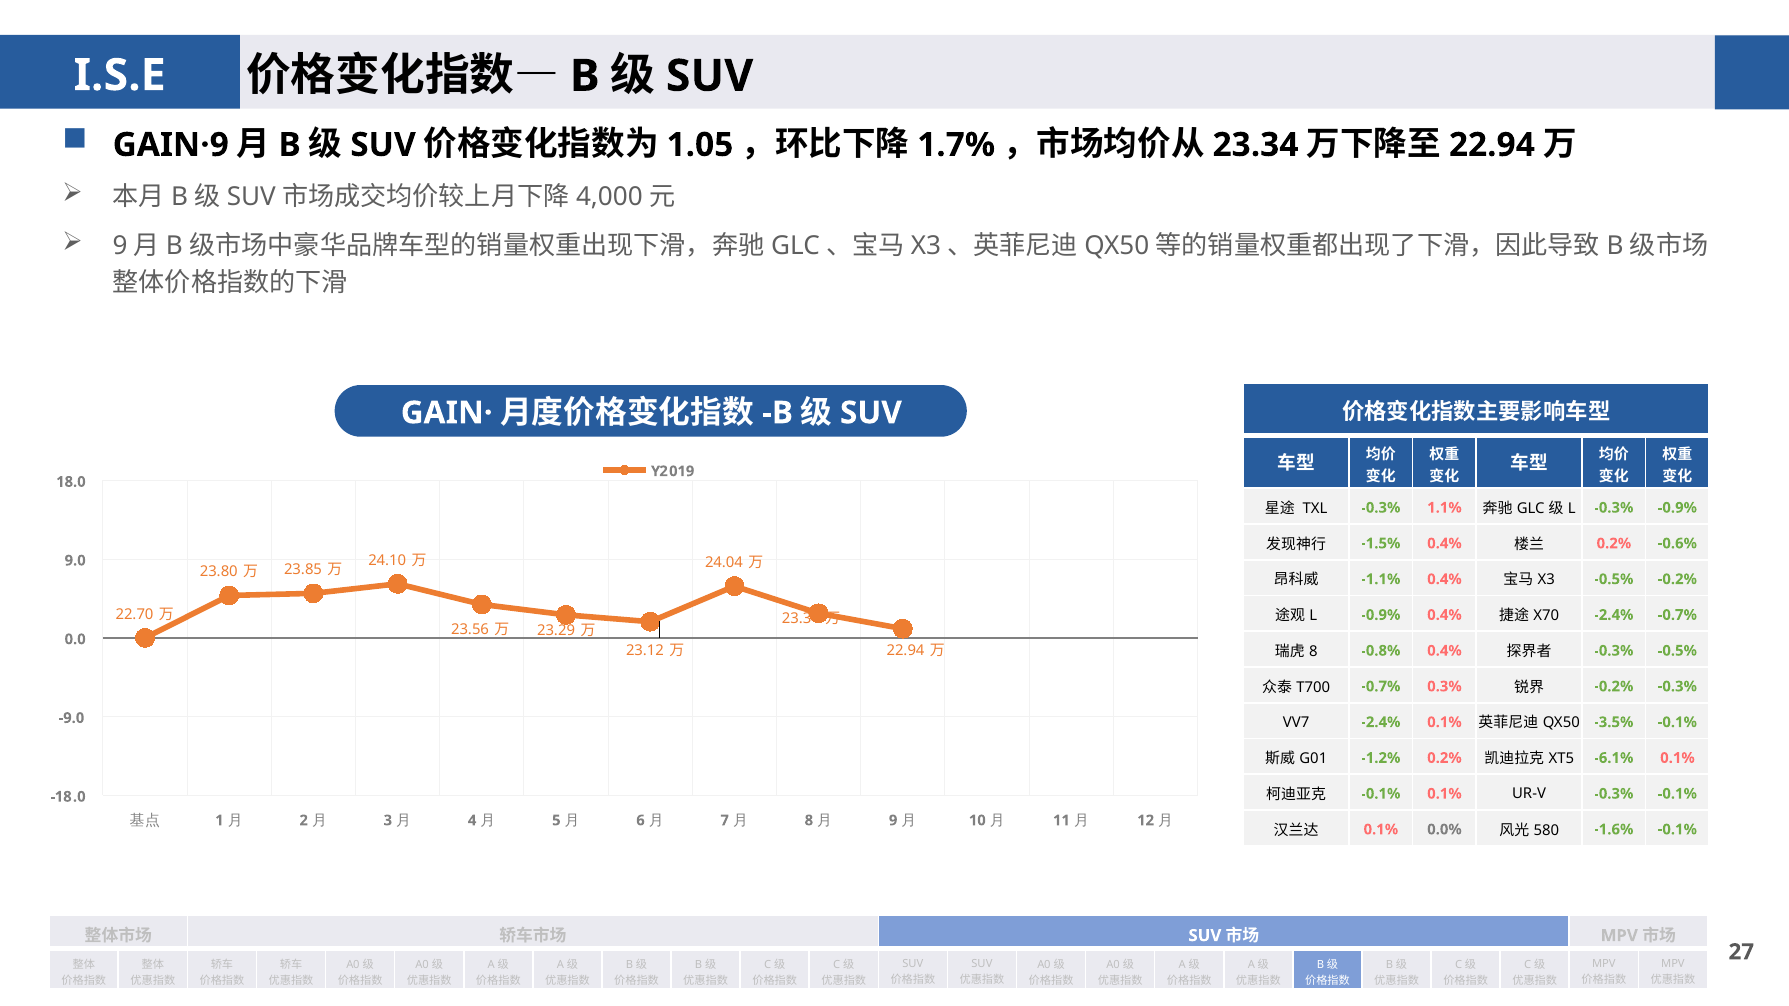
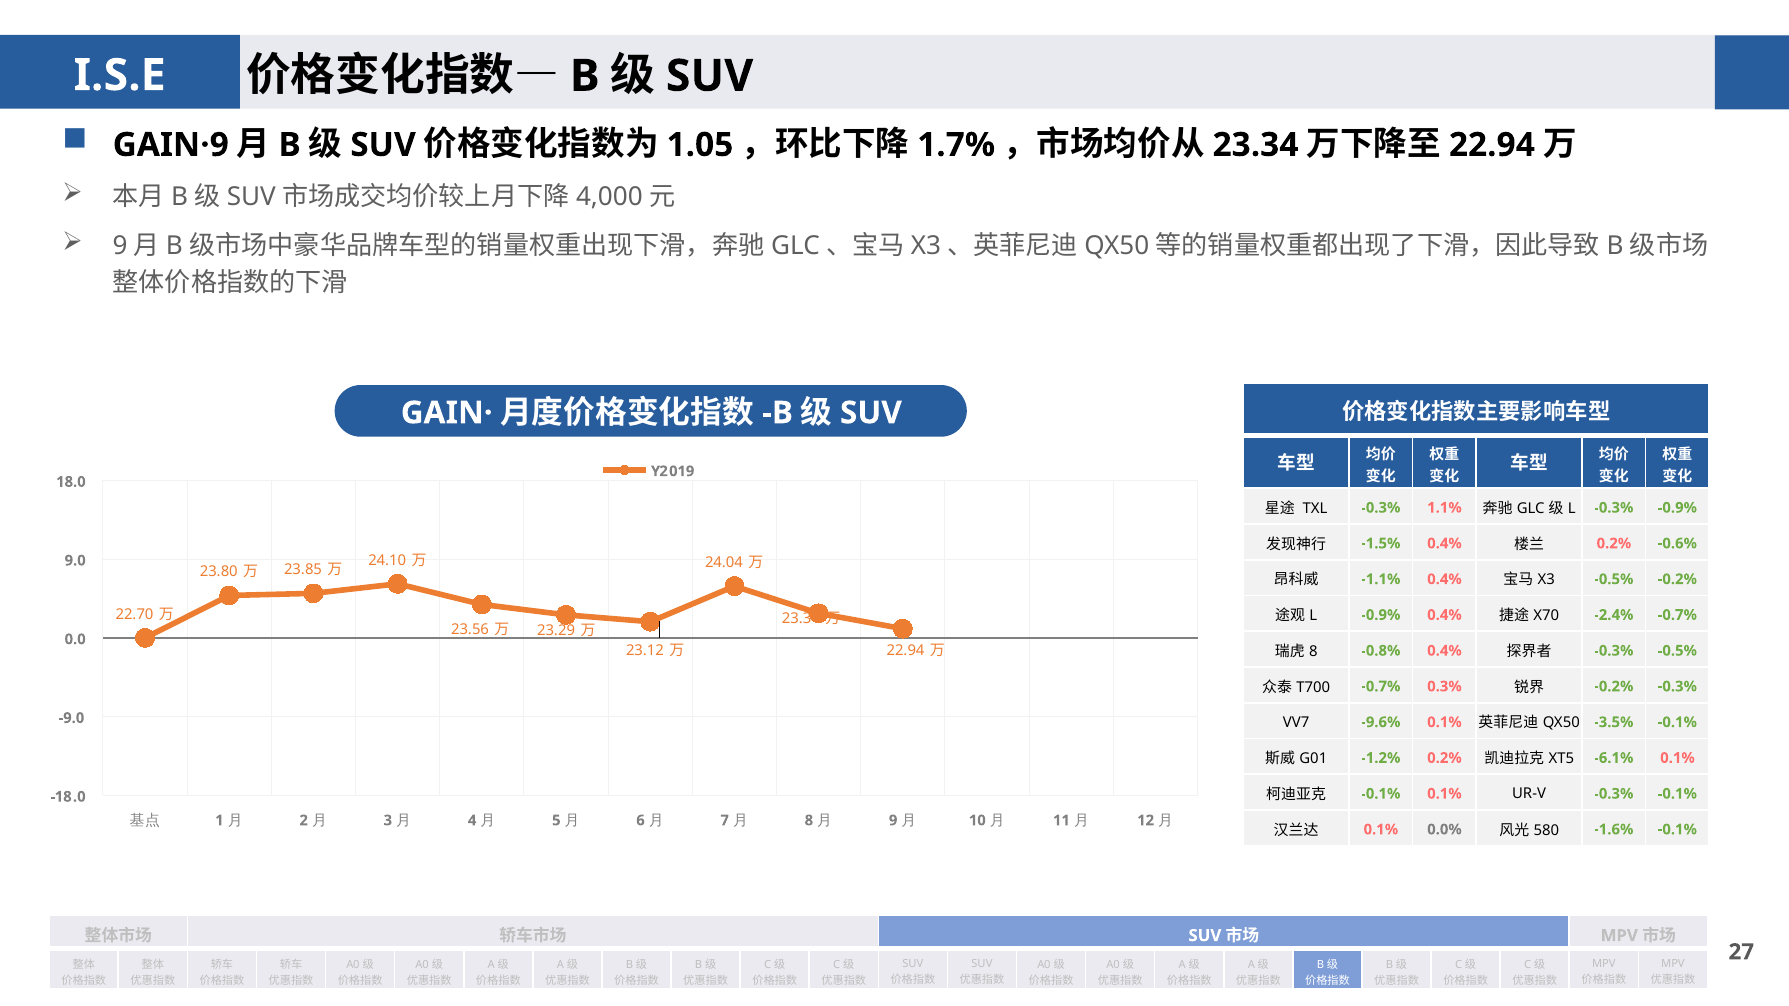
VV7 -2.4%: -2.4% -> -9.6%
